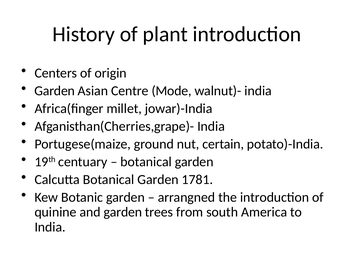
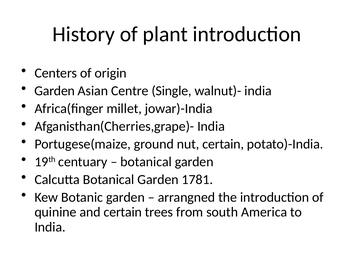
Mode: Mode -> Single
and garden: garden -> certain
